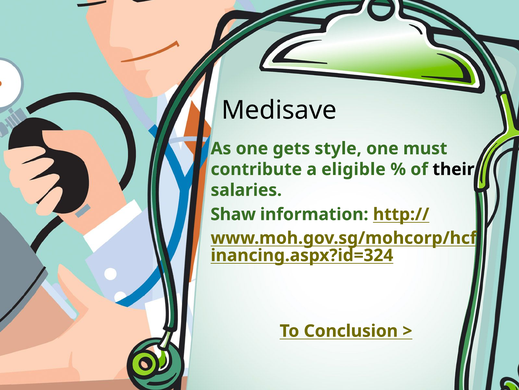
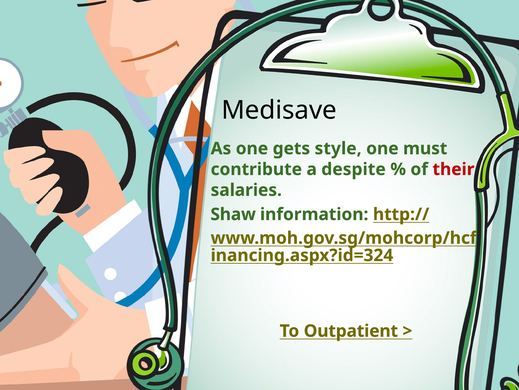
eligible: eligible -> despite
their colour: black -> red
Conclusion: Conclusion -> Outpatient
